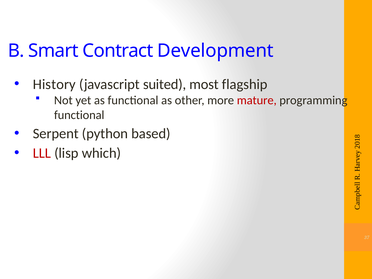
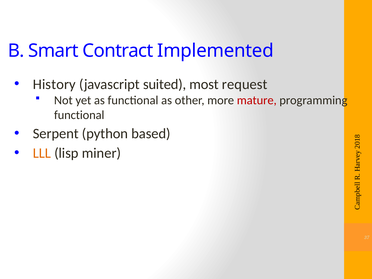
Development: Development -> Implemented
flagship: flagship -> request
LLL colour: red -> orange
which: which -> miner
